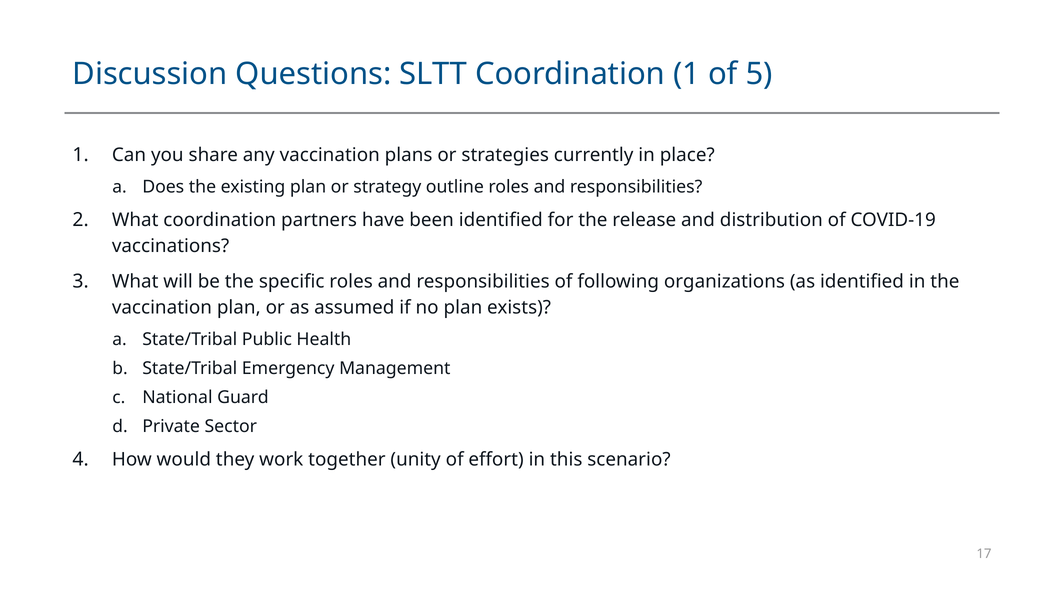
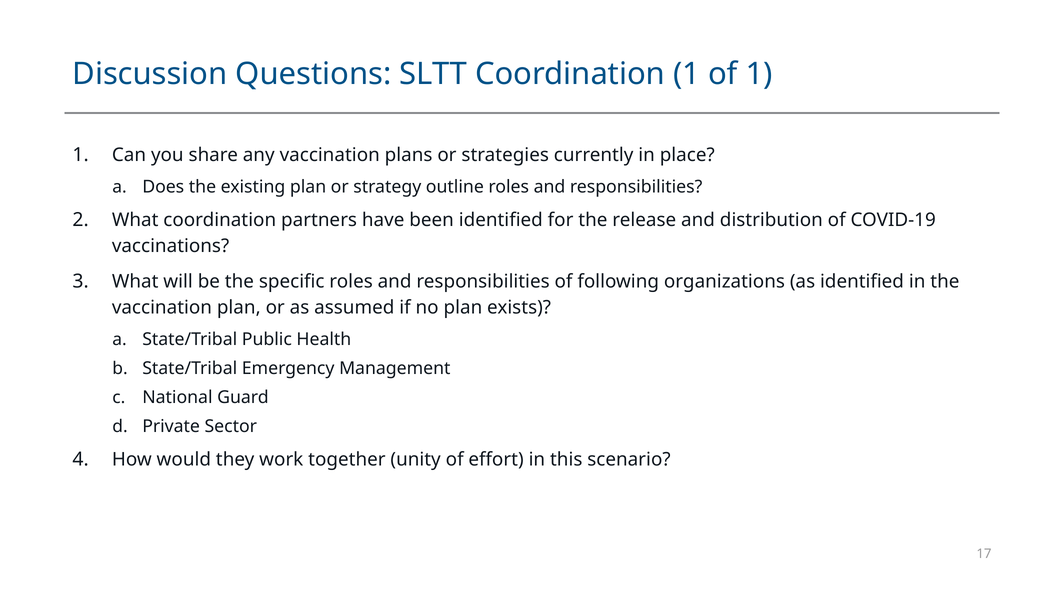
of 5: 5 -> 1
